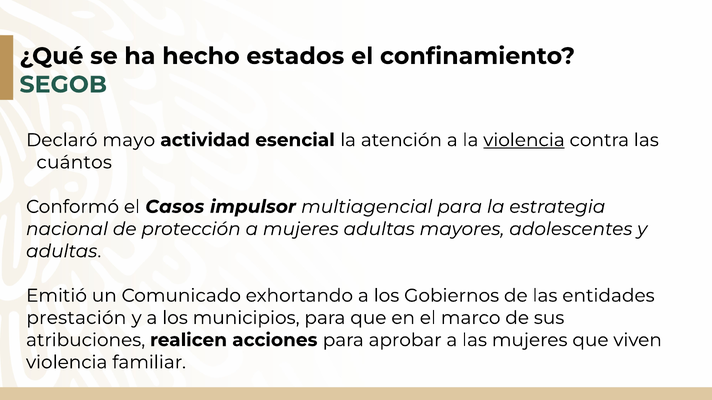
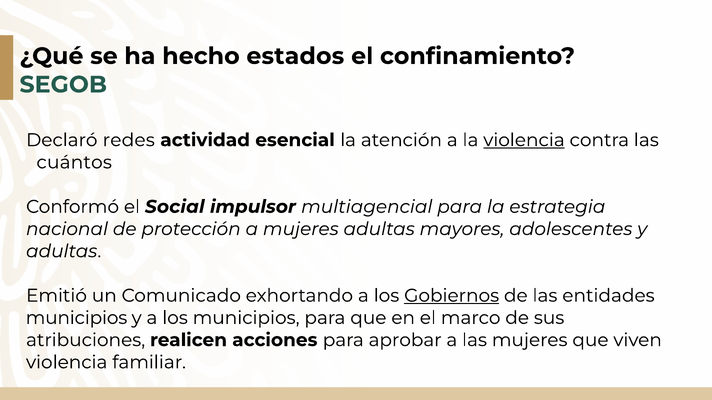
mayo: mayo -> redes
Casos: Casos -> Social
Gobiernos underline: none -> present
prestación at (76, 318): prestación -> municipios
